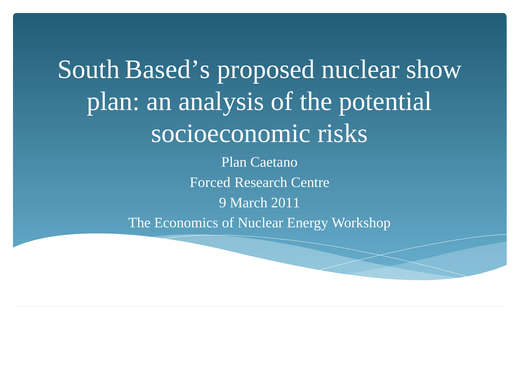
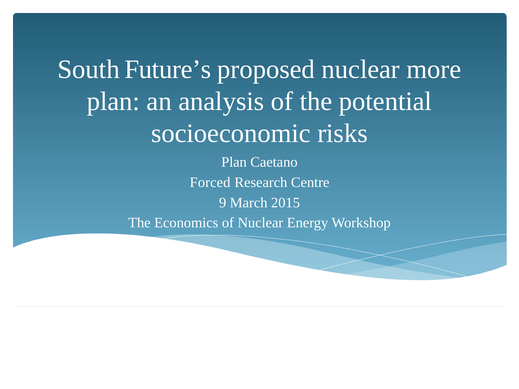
Based’s: Based’s -> Future’s
show: show -> more
2011: 2011 -> 2015
